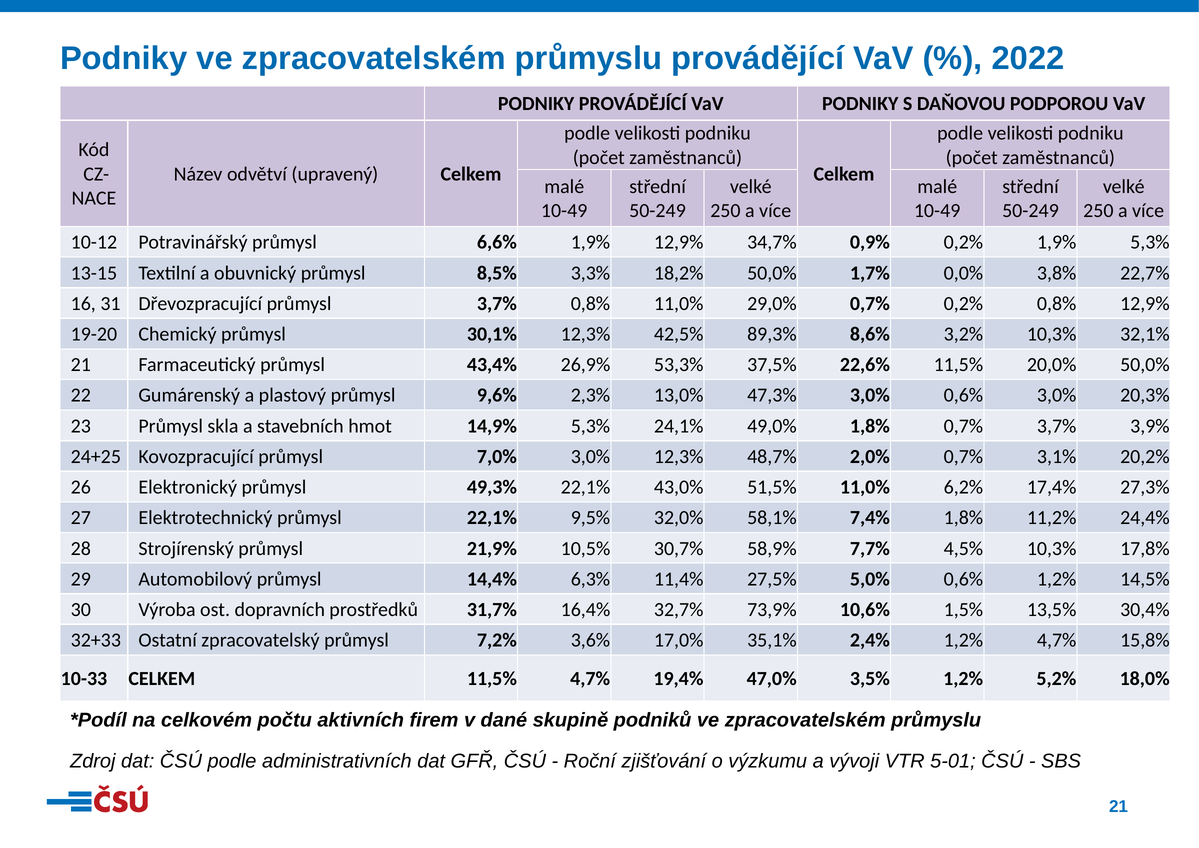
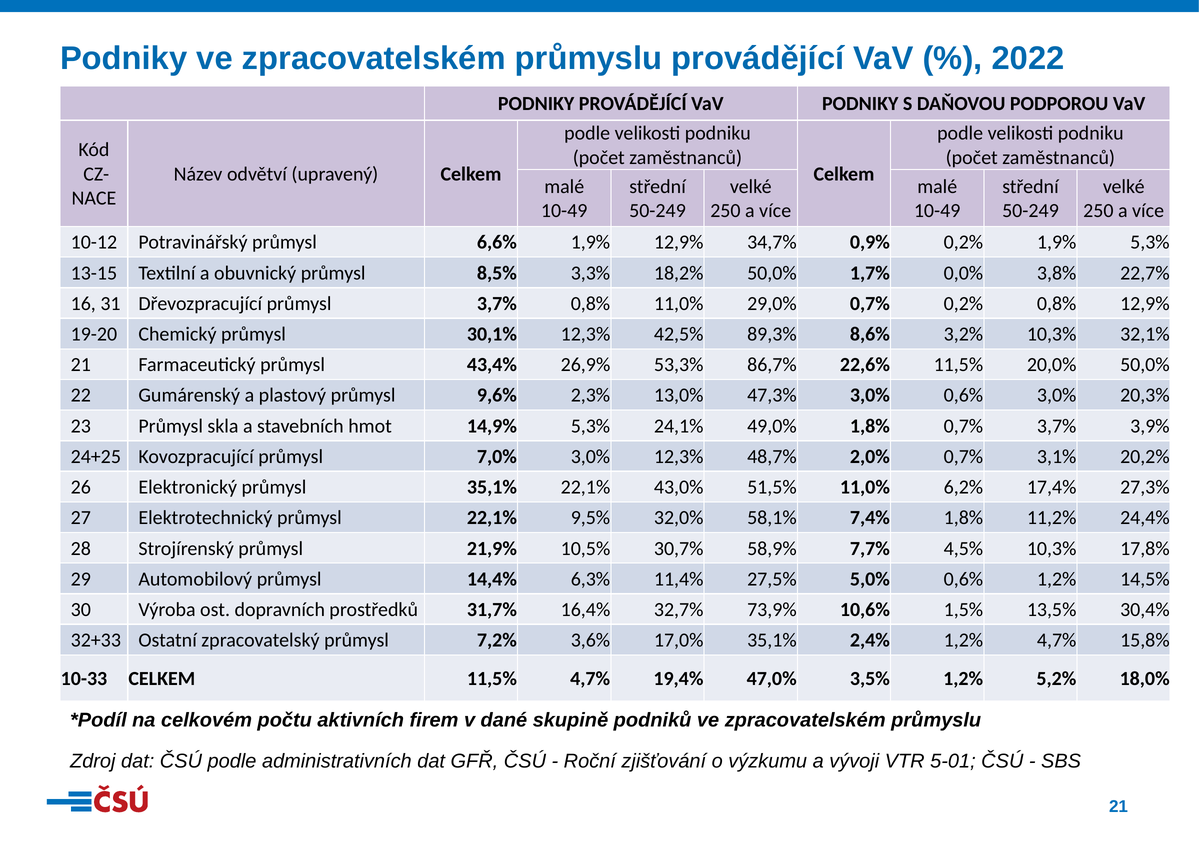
37,5%: 37,5% -> 86,7%
průmysl 49,3%: 49,3% -> 35,1%
